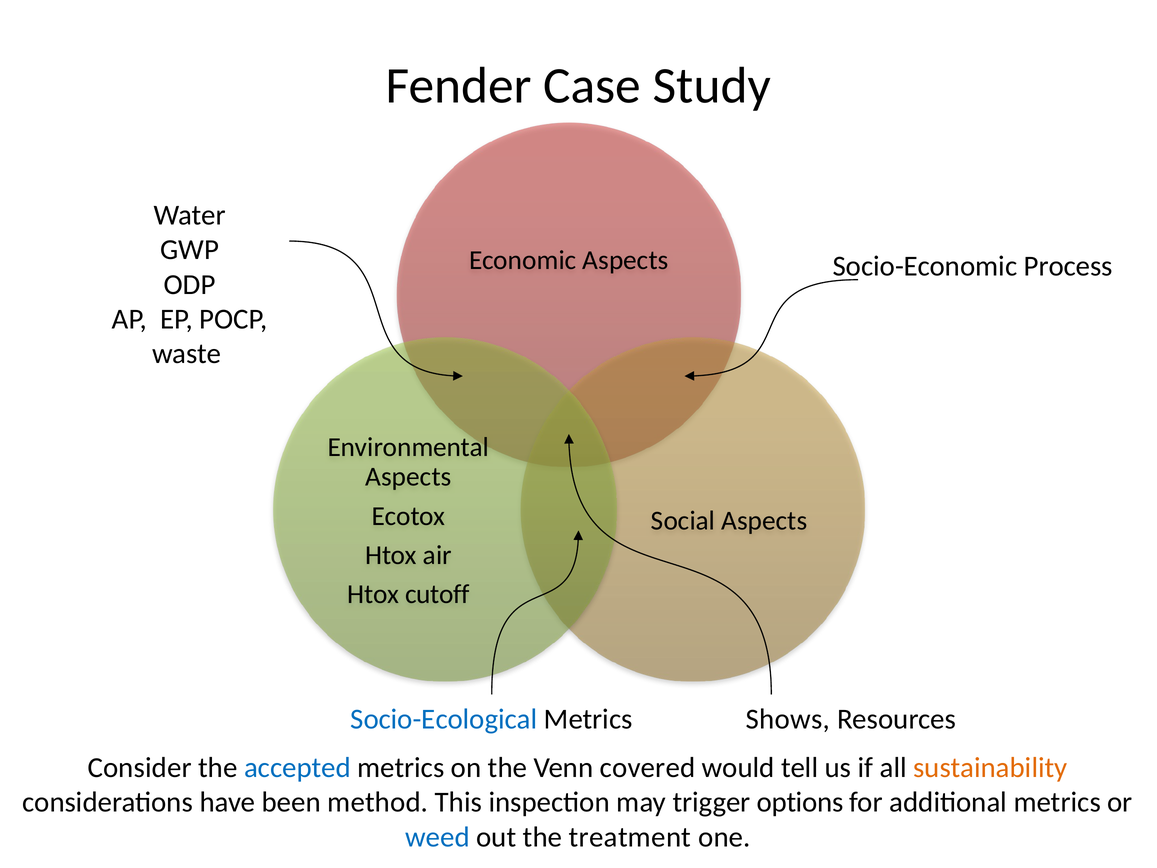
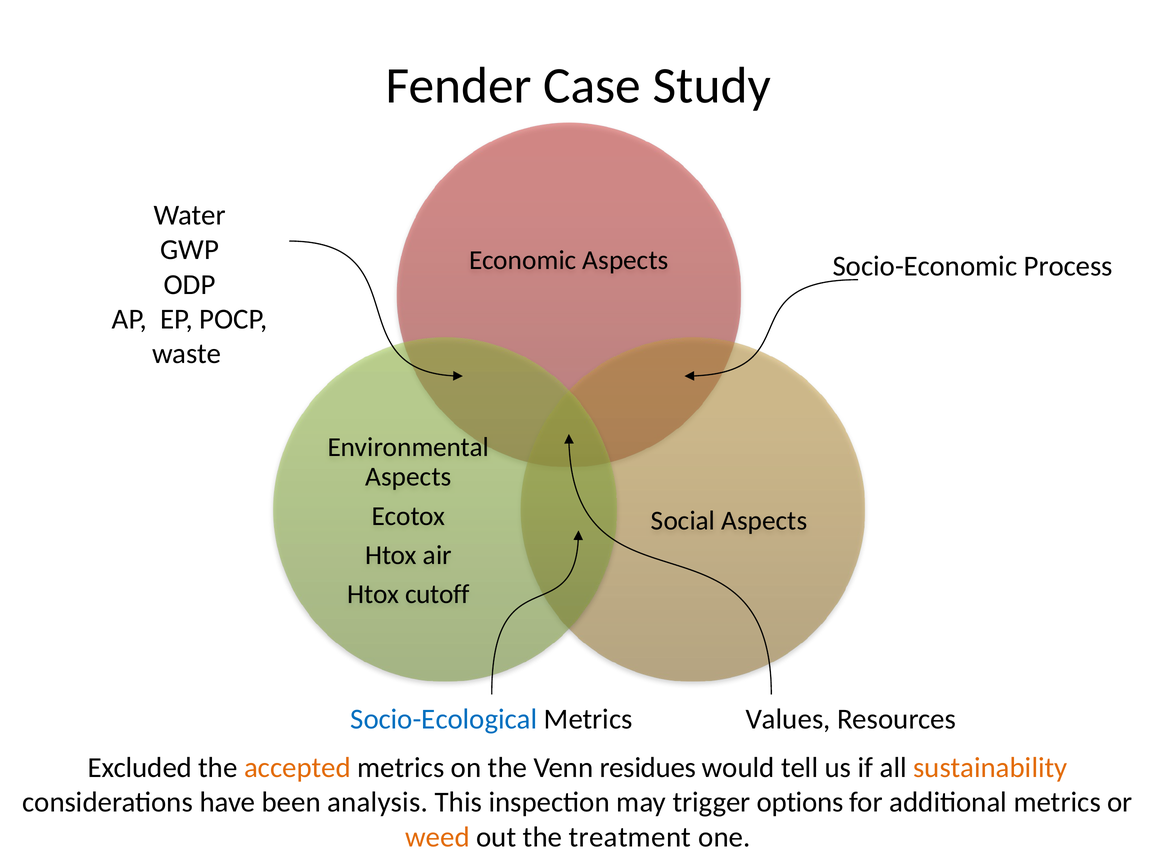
Shows: Shows -> Values
Consider: Consider -> Excluded
accepted colour: blue -> orange
covered: covered -> residues
method: method -> analysis
weed colour: blue -> orange
